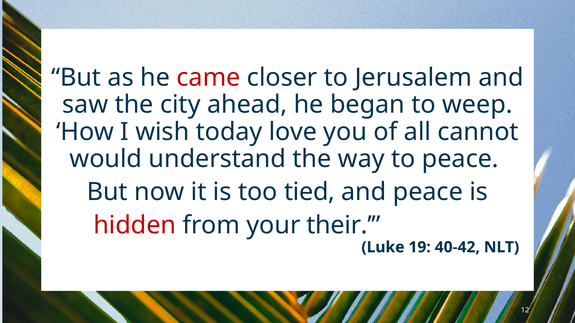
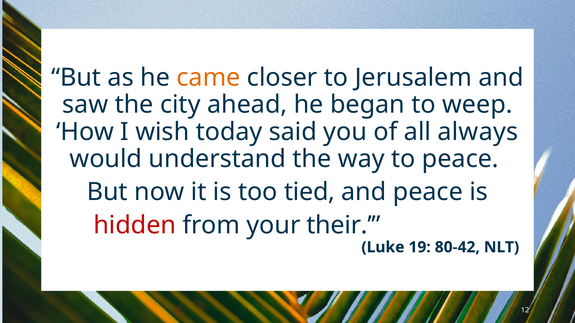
came colour: red -> orange
love: love -> said
cannot: cannot -> always
40-42: 40-42 -> 80-42
